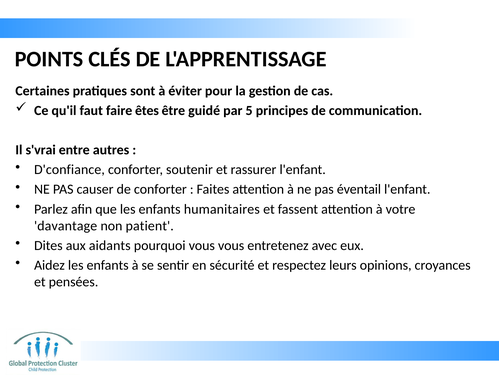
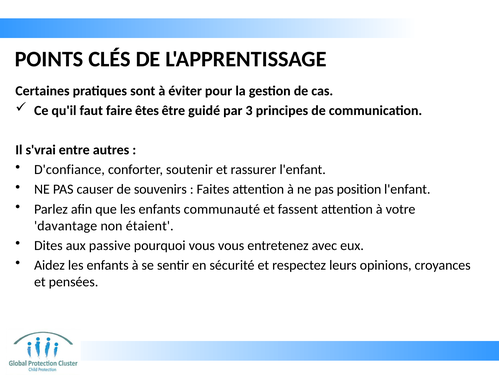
5: 5 -> 3
de conforter: conforter -> souvenirs
éventail: éventail -> position
humanitaires: humanitaires -> communauté
patient: patient -> étaient
aidants: aidants -> passive
